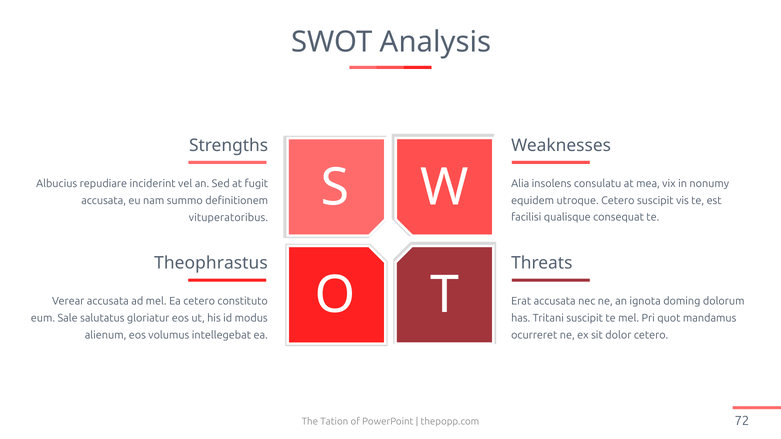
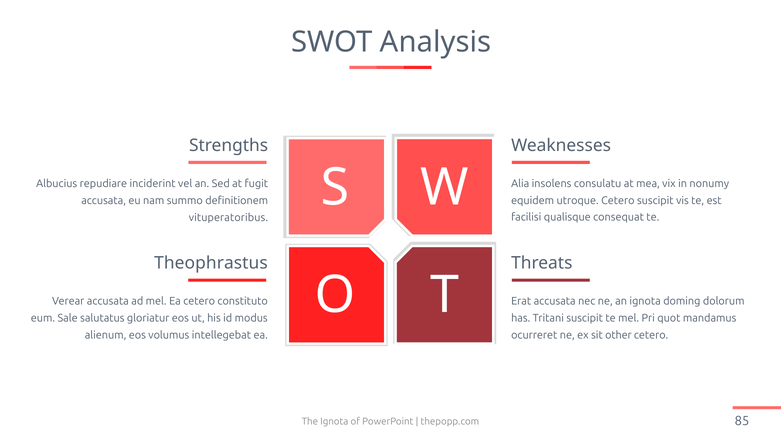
dolor: dolor -> other
The Tation: Tation -> Ignota
72: 72 -> 85
